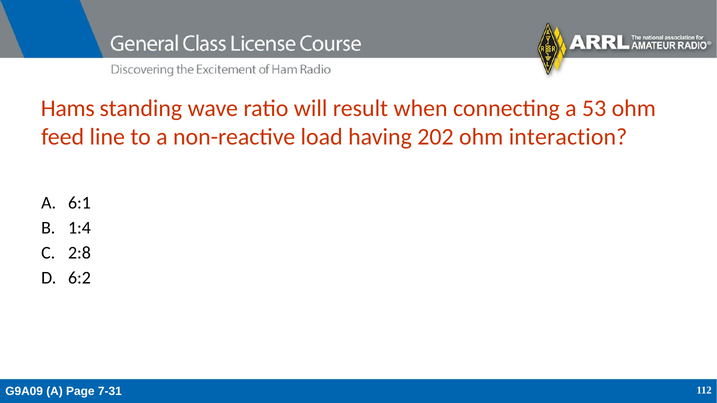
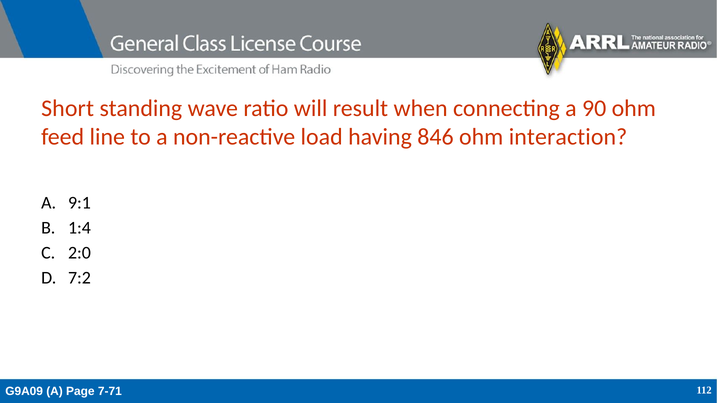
Hams: Hams -> Short
53: 53 -> 90
202: 202 -> 846
6:1: 6:1 -> 9:1
2:8: 2:8 -> 2:0
6:2: 6:2 -> 7:2
7-31: 7-31 -> 7-71
